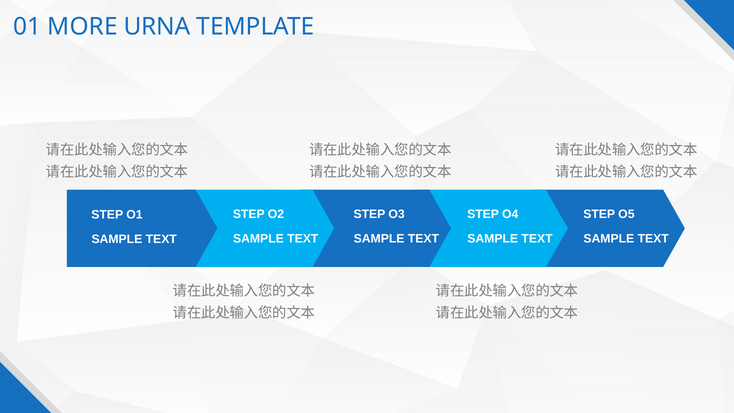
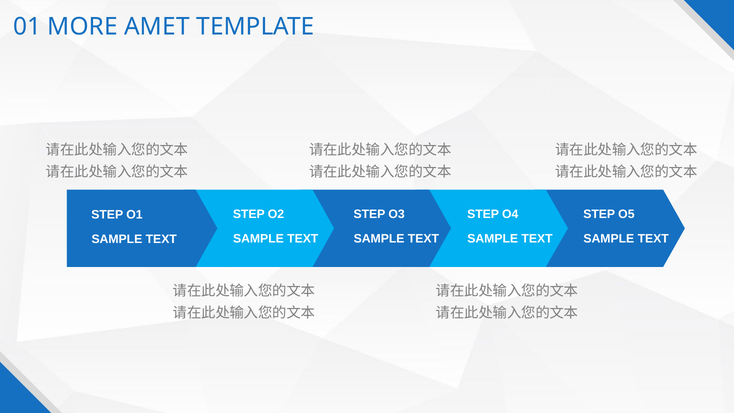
URNA: URNA -> AMET
